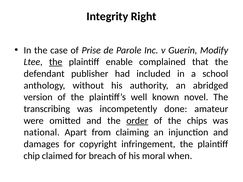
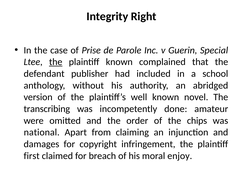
Modify: Modify -> Special
plaintiff enable: enable -> known
order underline: present -> none
chip: chip -> first
when: when -> enjoy
